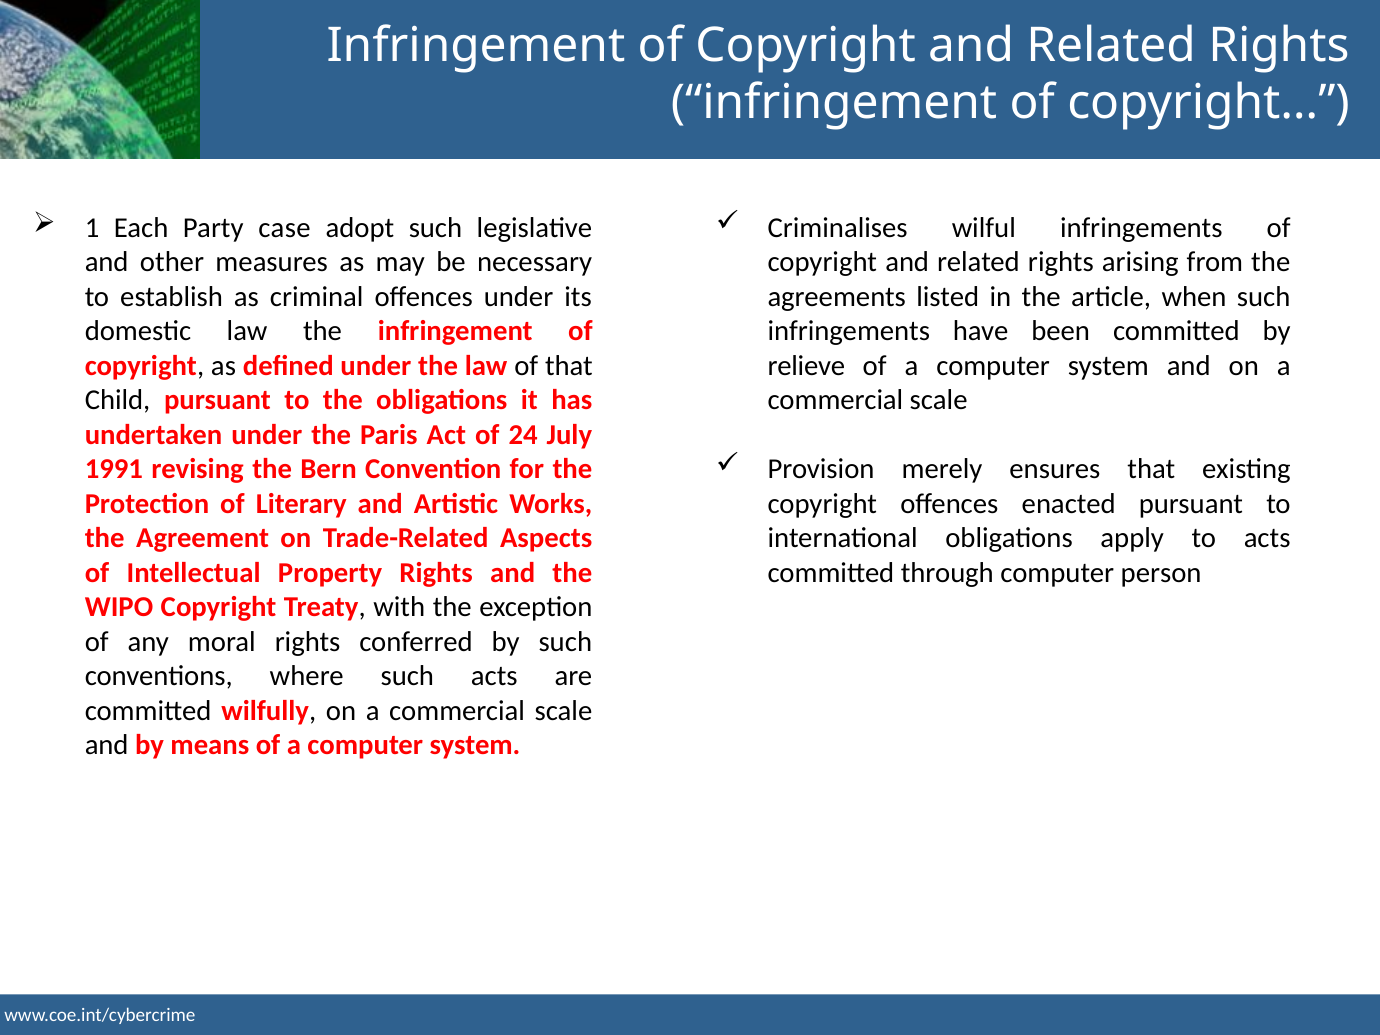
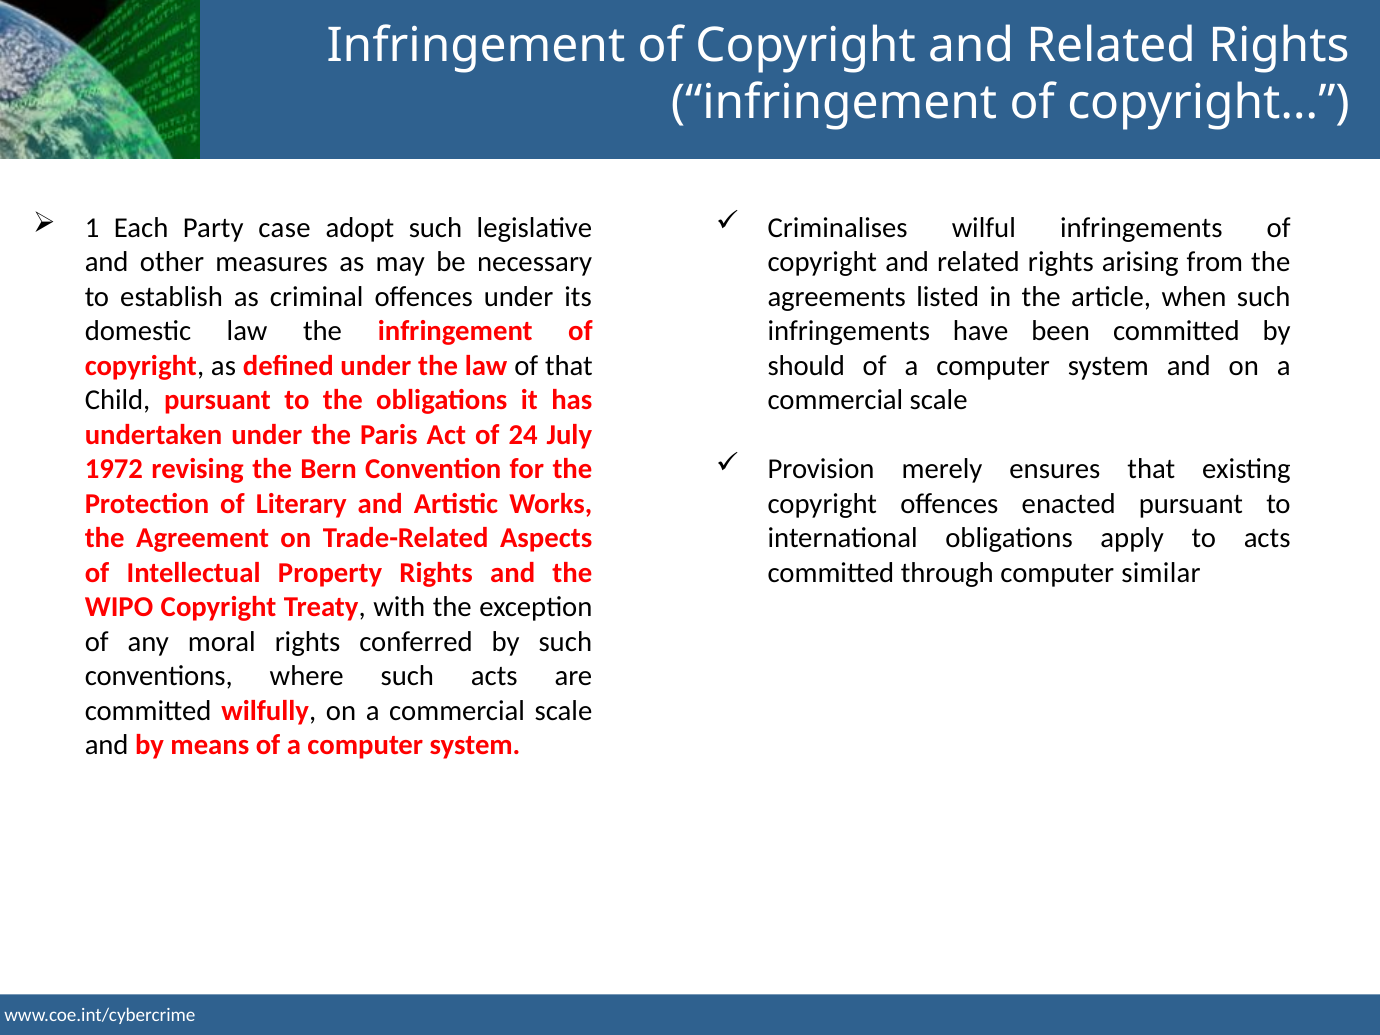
relieve: relieve -> should
1991: 1991 -> 1972
person: person -> similar
